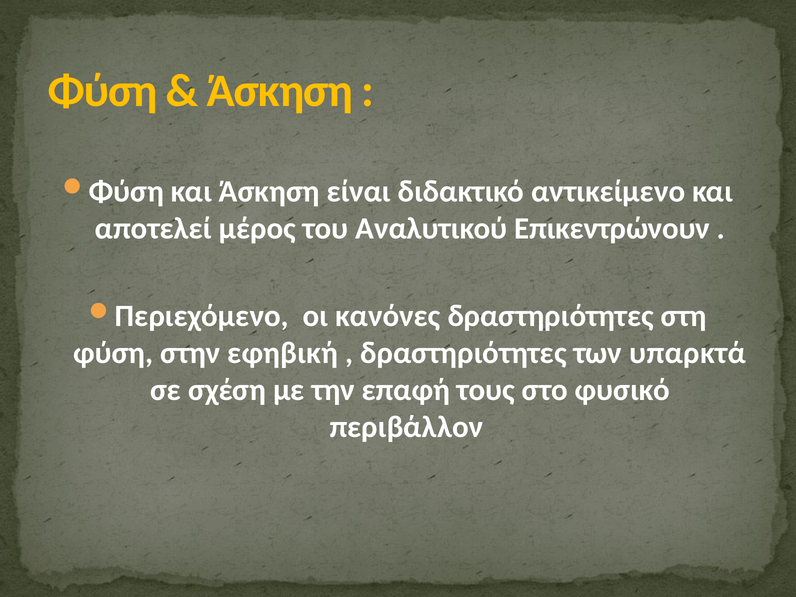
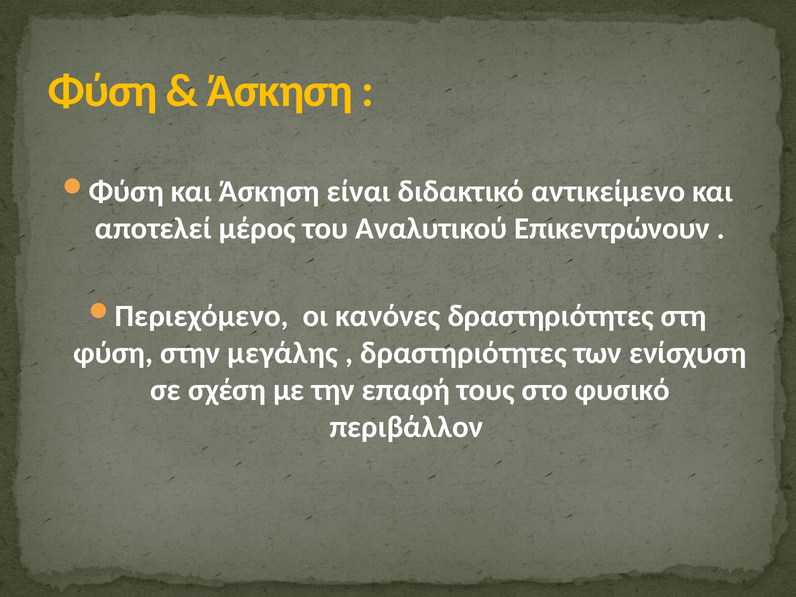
εφηβική: εφηβική -> μεγάλης
υπαρκτά: υπαρκτά -> ενίσχυση
